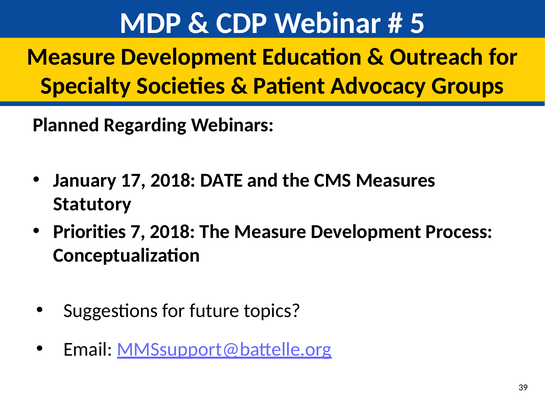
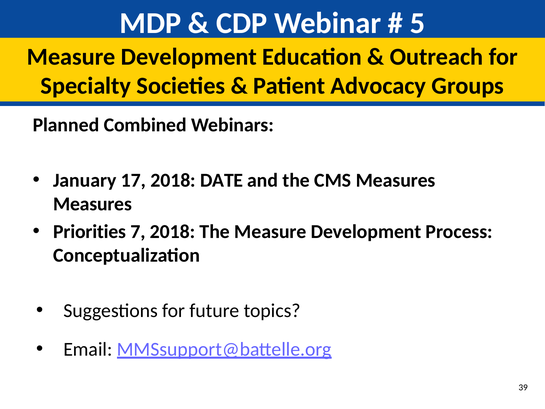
Regarding: Regarding -> Combined
Statutory at (92, 204): Statutory -> Measures
